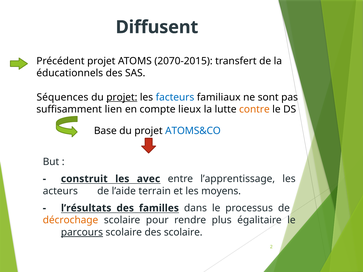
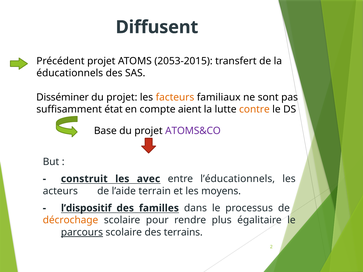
2070-2015: 2070-2015 -> 2053-2015
Séquences: Séquences -> Disséminer
projet at (122, 97) underline: present -> none
facteurs colour: blue -> orange
lien: lien -> état
lieux: lieux -> aient
ATOMS&CO colour: blue -> purple
l’apprentissage: l’apprentissage -> l’éducationnels
l’résultats: l’résultats -> l’dispositif
des scolaire: scolaire -> terrains
